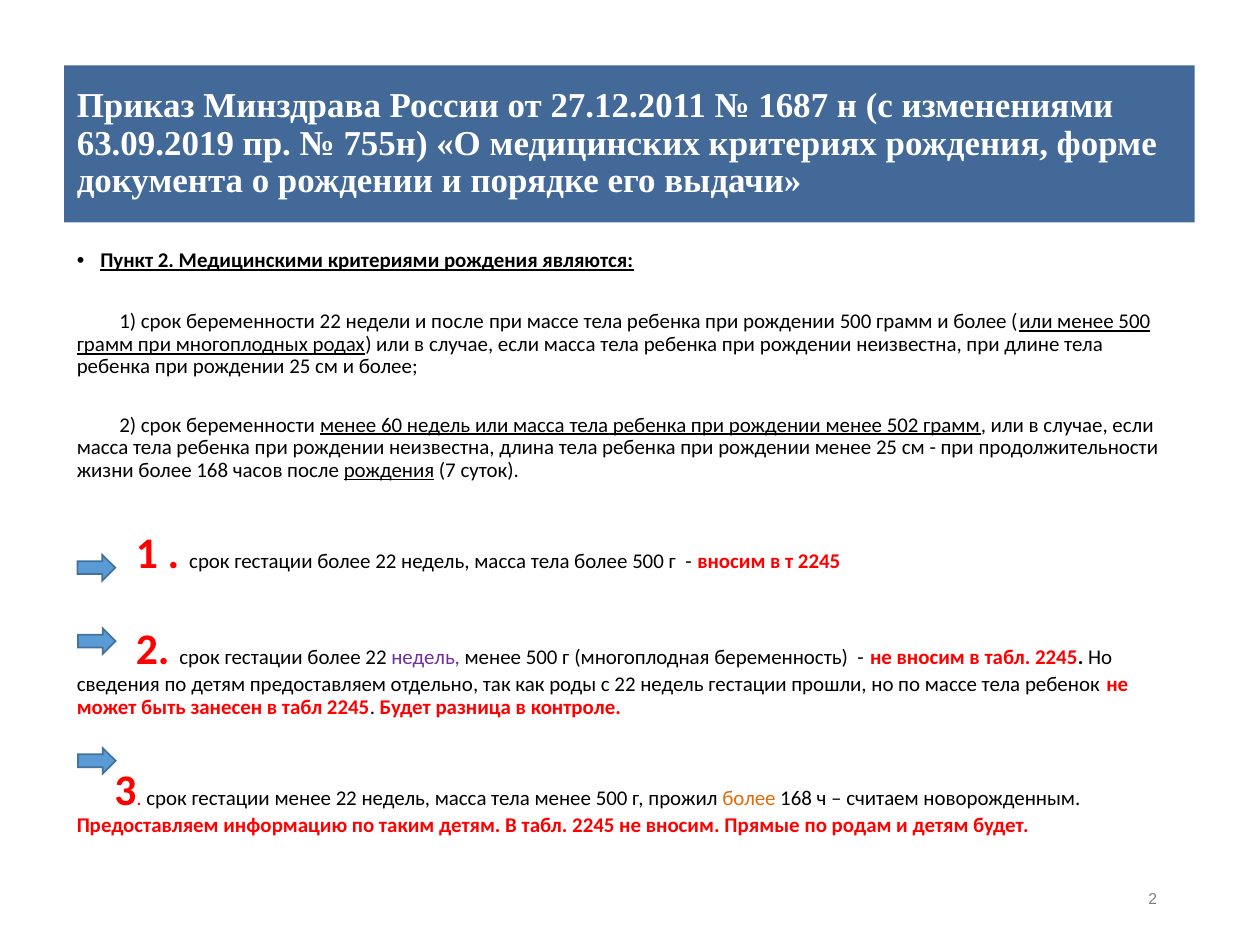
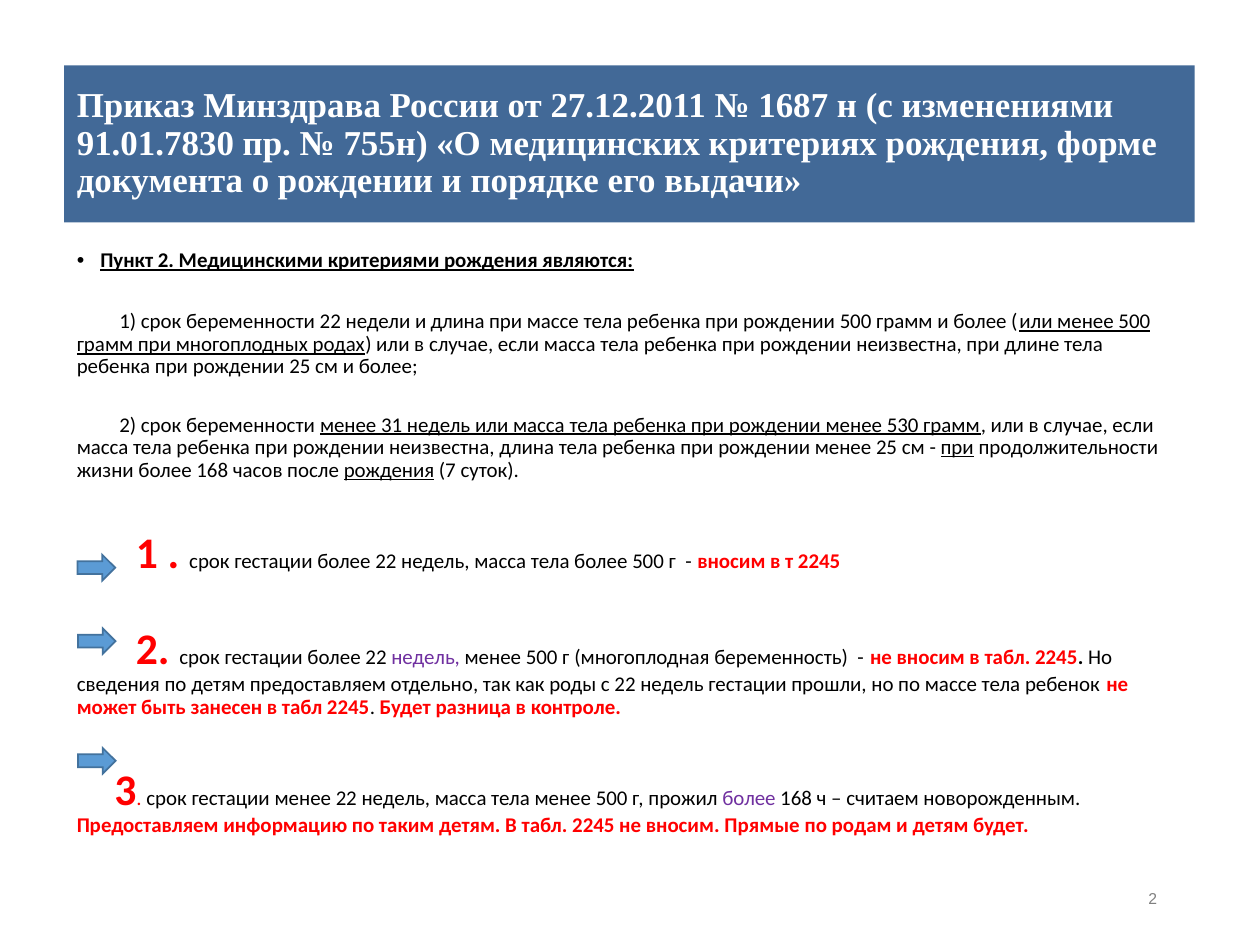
63.09.2019: 63.09.2019 -> 91.01.7830
и после: после -> длина
60: 60 -> 31
502: 502 -> 530
при at (957, 448) underline: none -> present
более at (749, 798) colour: orange -> purple
